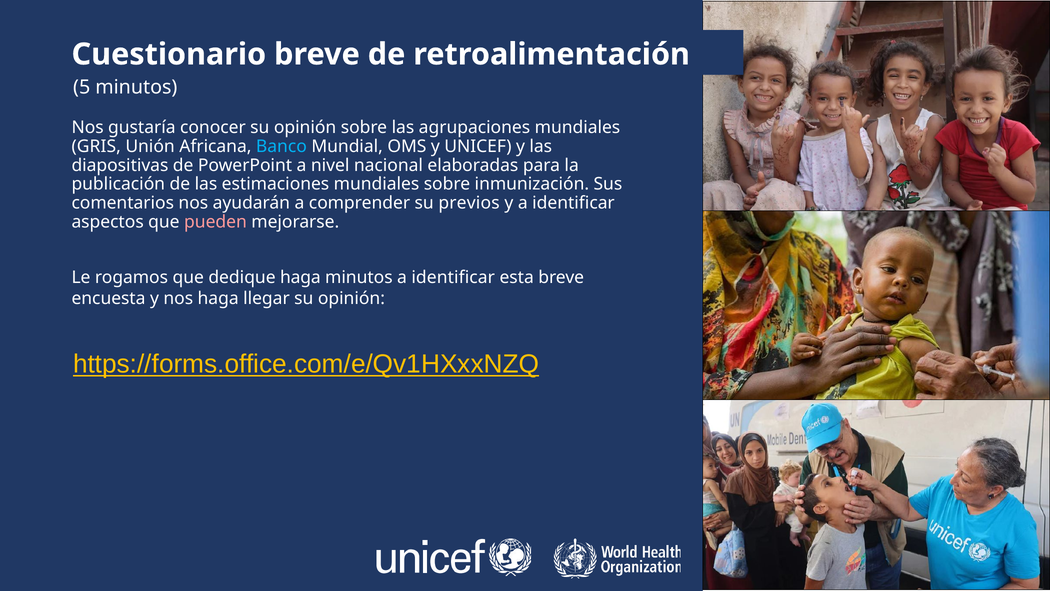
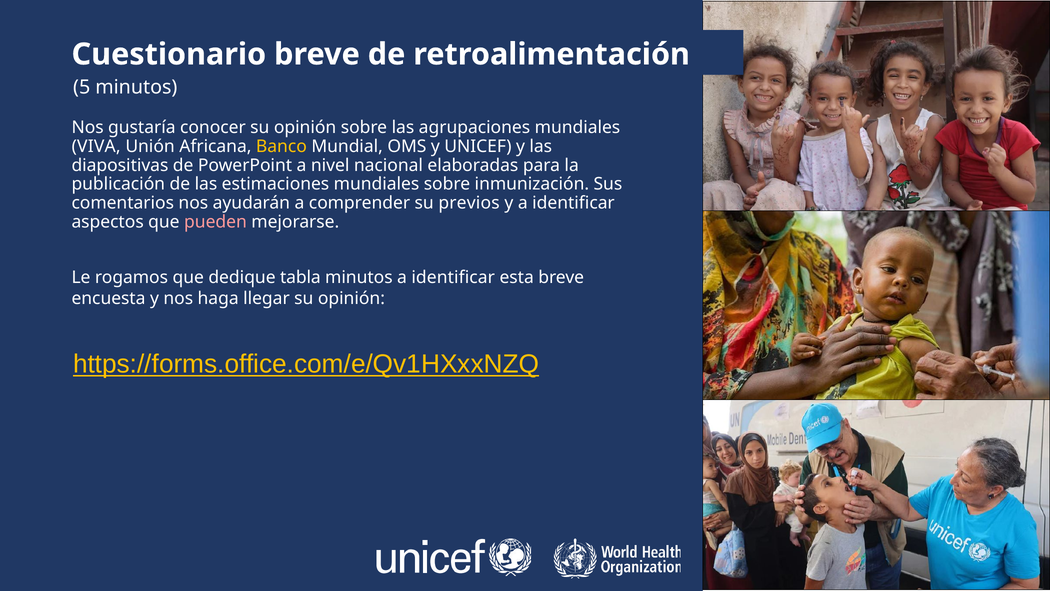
GRIS: GRIS -> VIVA
Banco colour: light blue -> yellow
dedique haga: haga -> tabla
